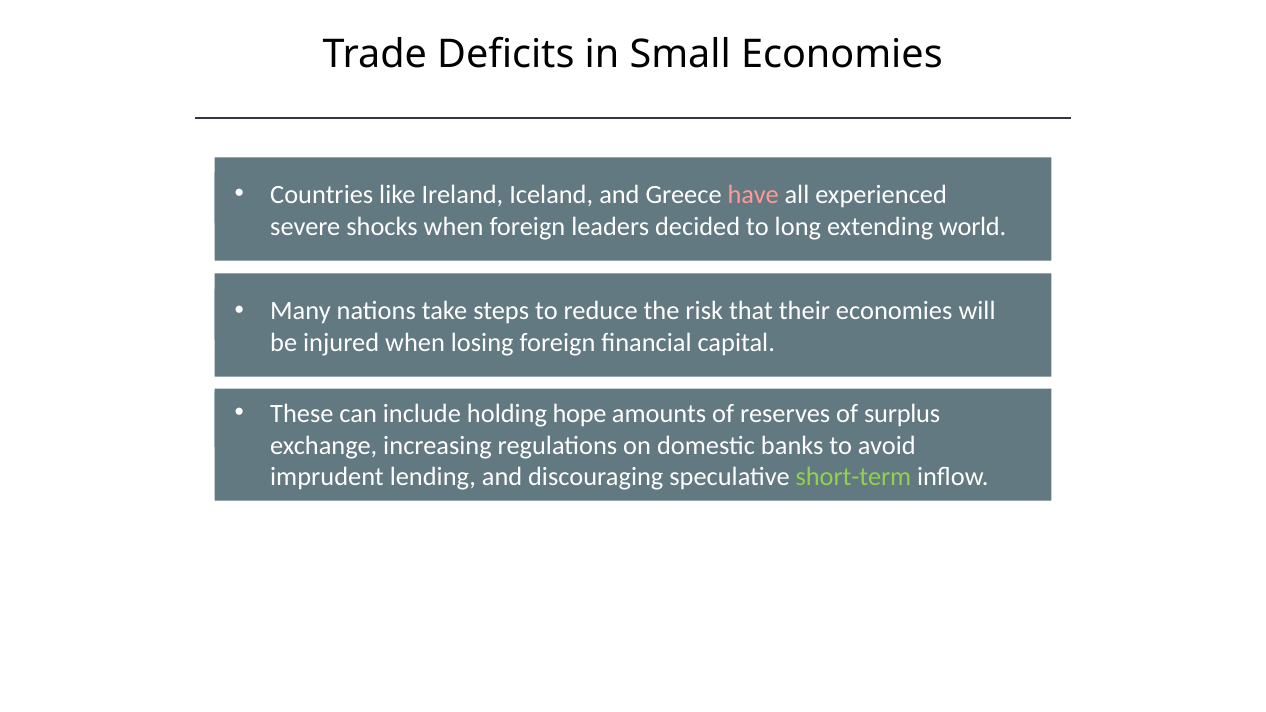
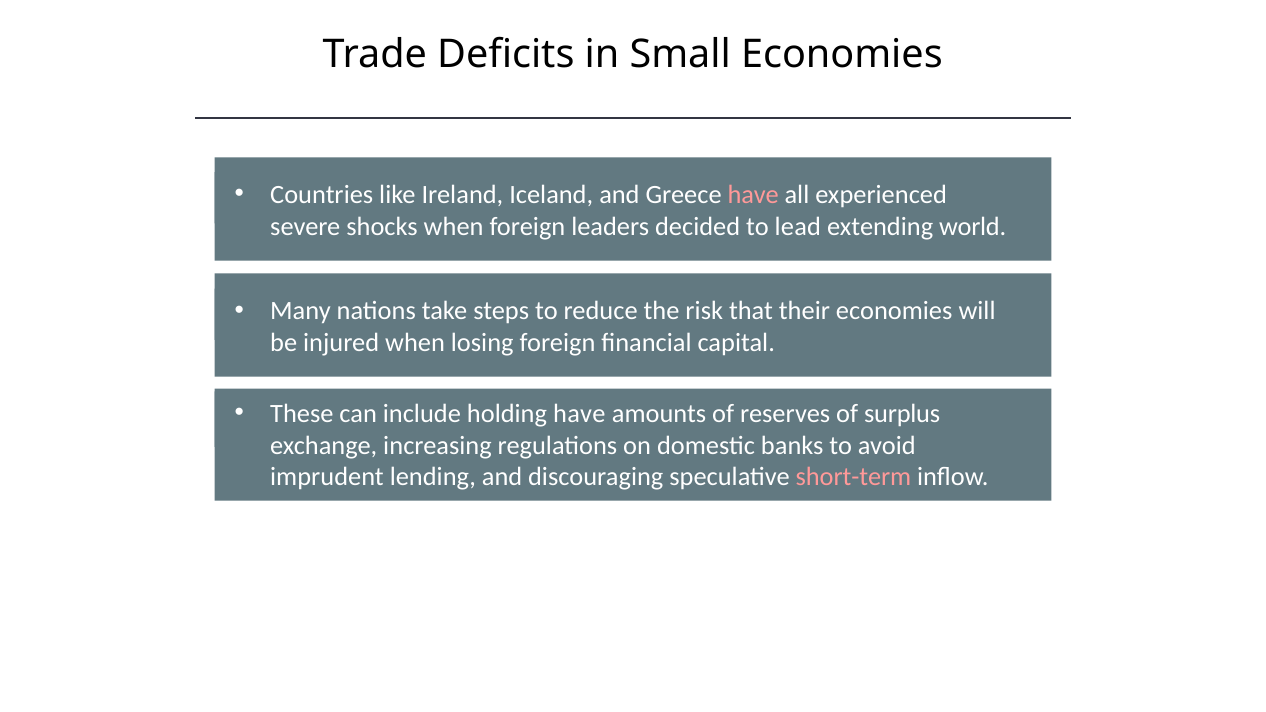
long: long -> lead
holding hope: hope -> have
short-term colour: light green -> pink
